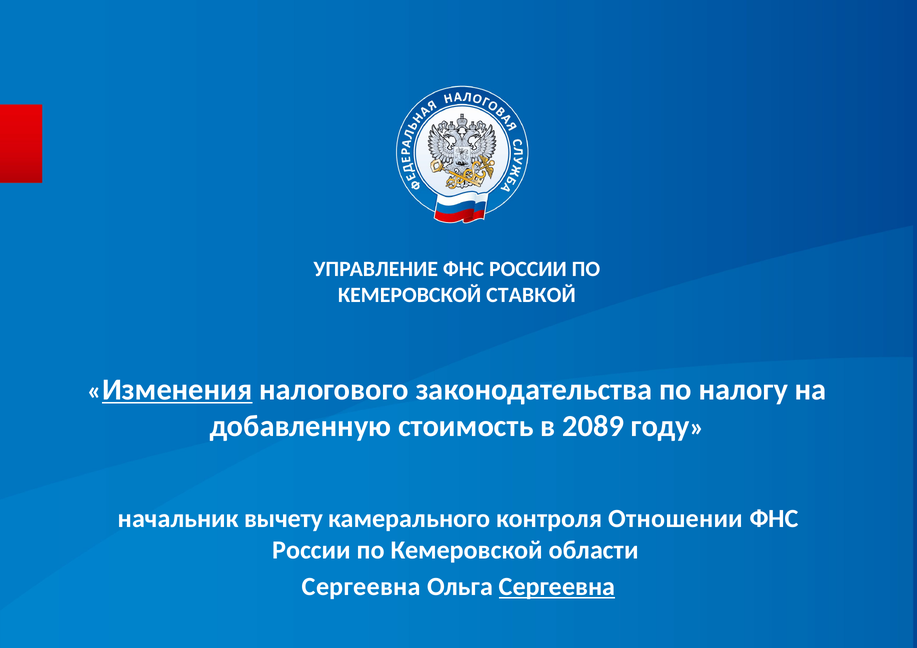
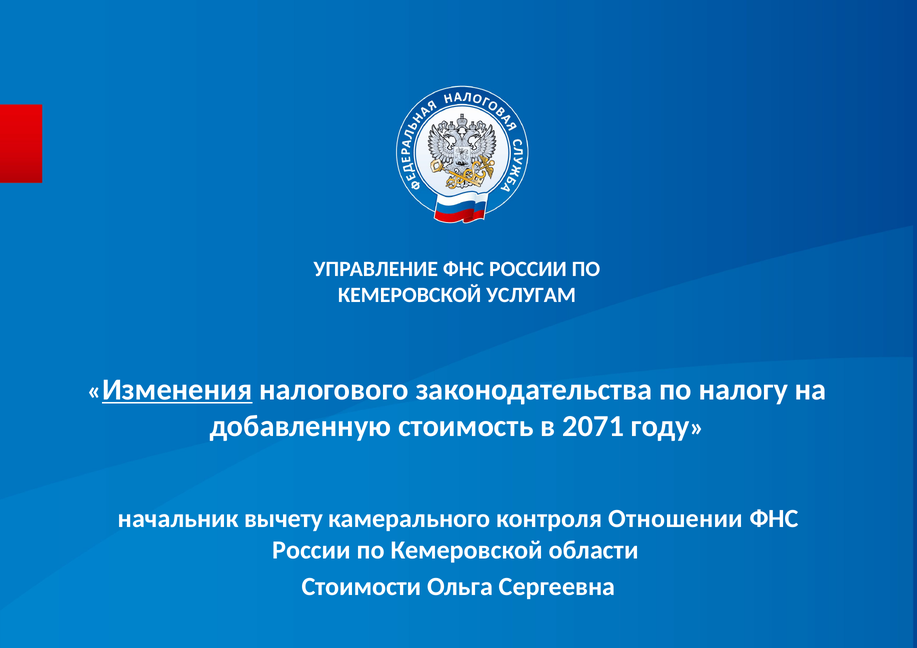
СТАВКОЙ: СТАВКОЙ -> УСЛУГАМ
2089: 2089 -> 2071
Сергеевна at (361, 587): Сергеевна -> Стоимости
Сергеевна at (557, 587) underline: present -> none
